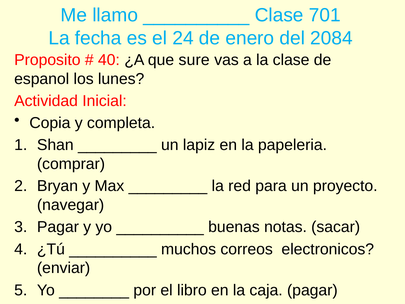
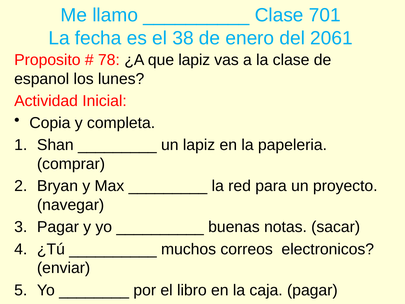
24: 24 -> 38
2084: 2084 -> 2061
40: 40 -> 78
que sure: sure -> lapiz
